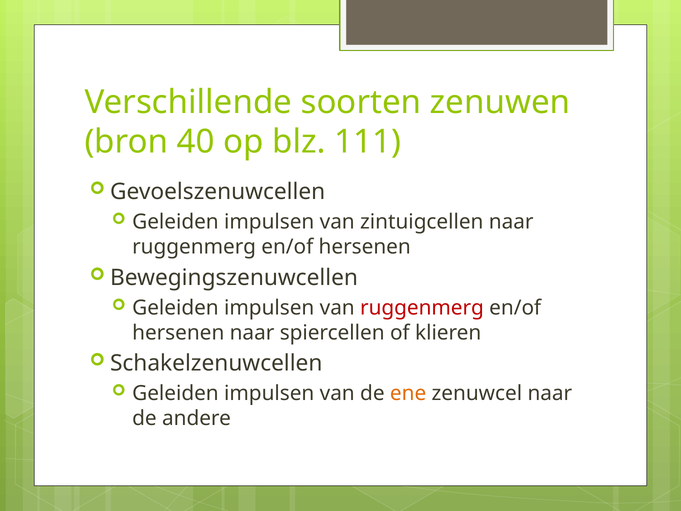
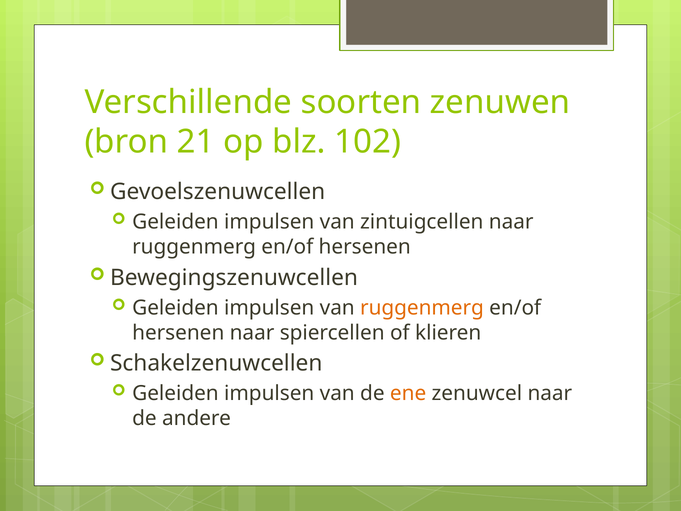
40: 40 -> 21
111: 111 -> 102
ruggenmerg at (422, 308) colour: red -> orange
